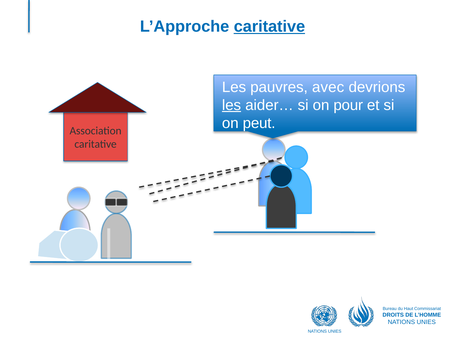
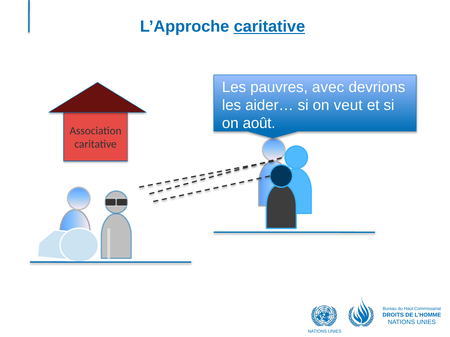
les at (232, 105) underline: present -> none
pour: pour -> veut
peut: peut -> août
